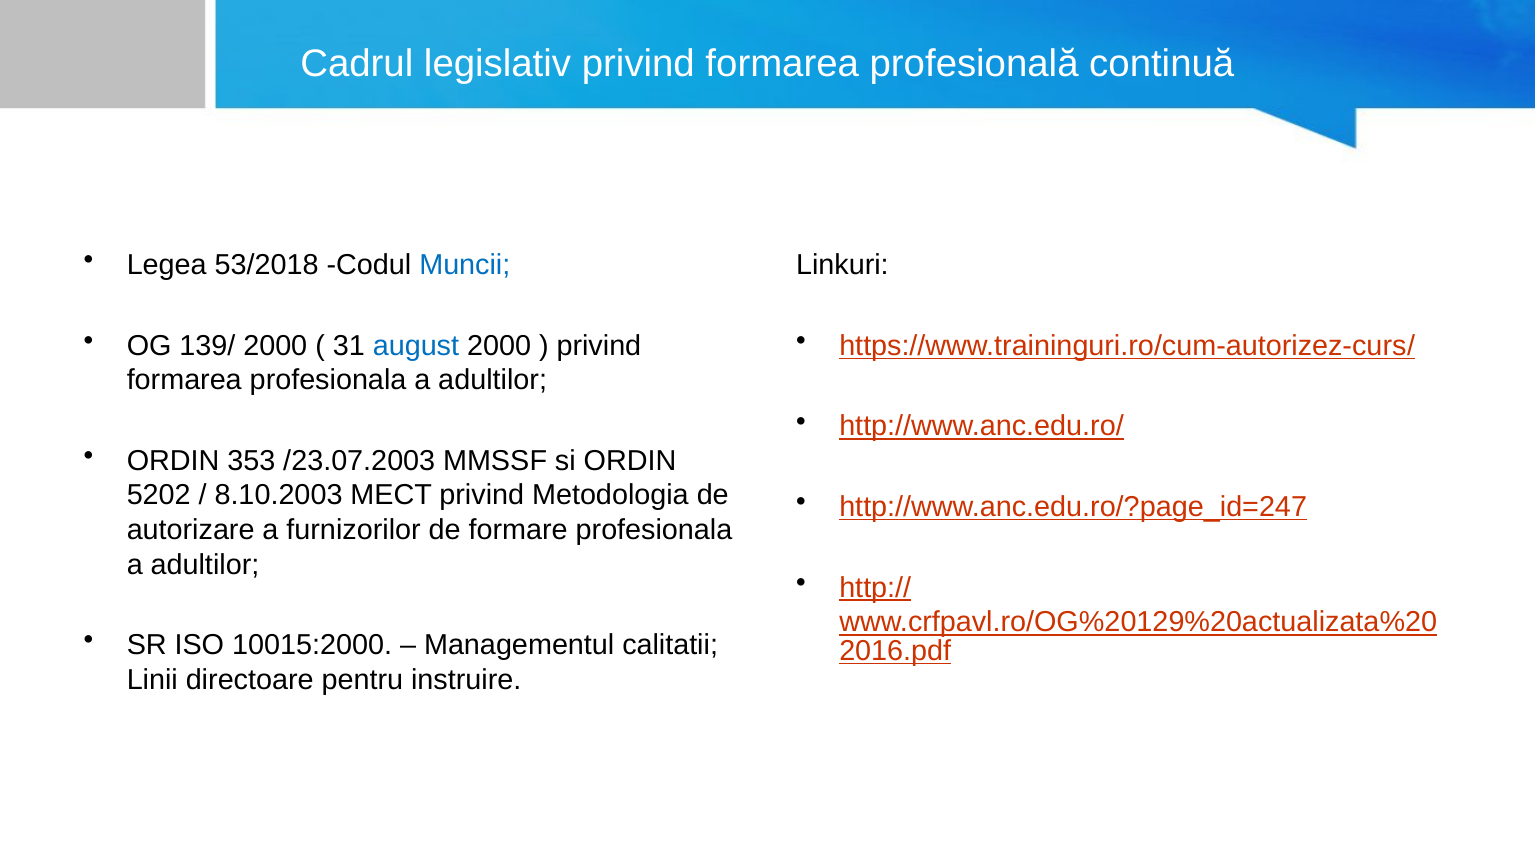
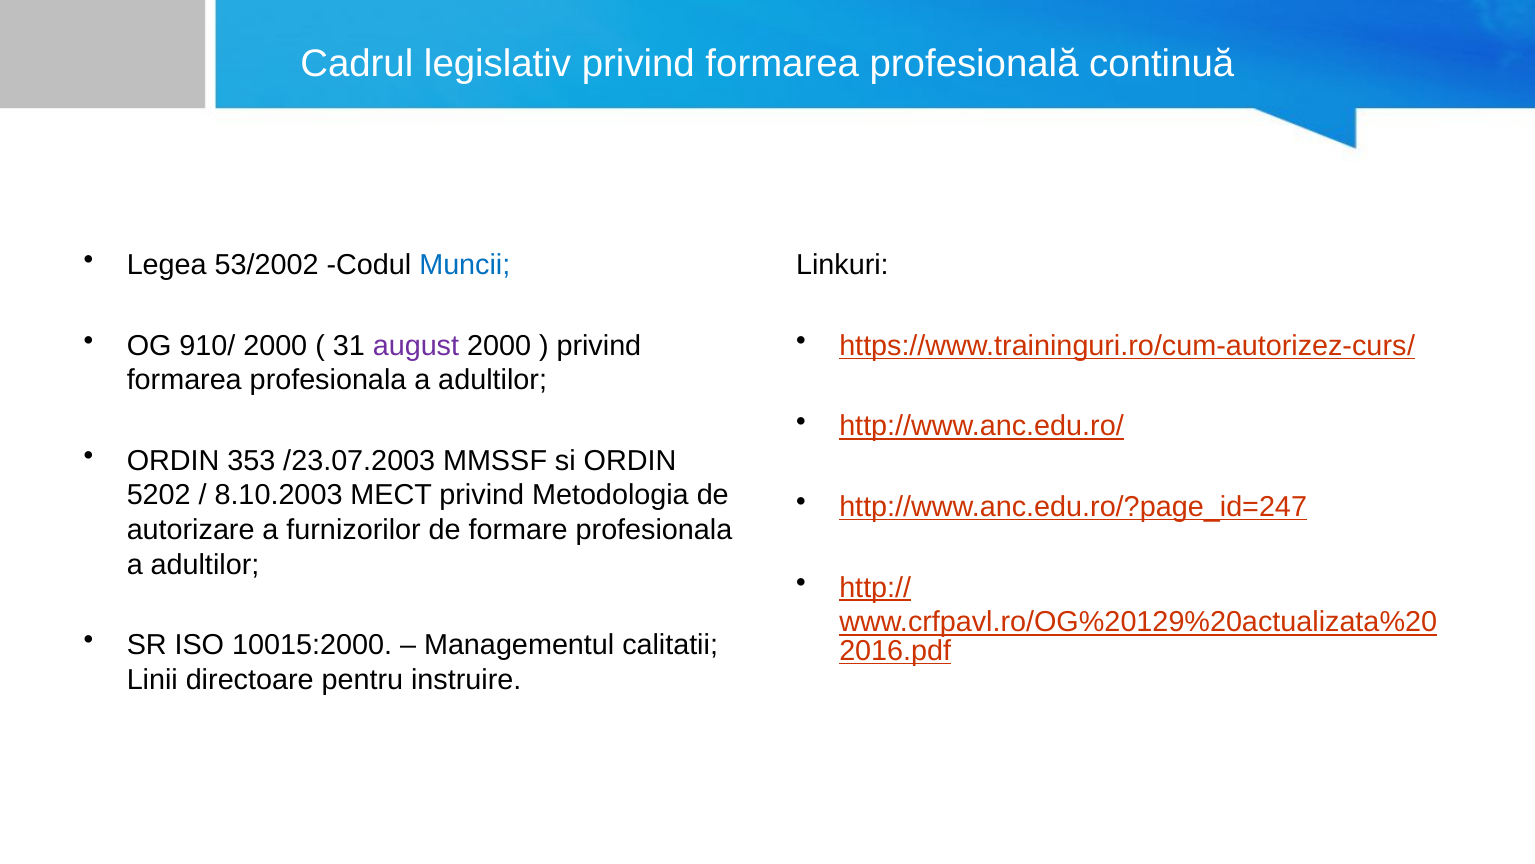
53/2018: 53/2018 -> 53/2002
139/: 139/ -> 910/
august colour: blue -> purple
